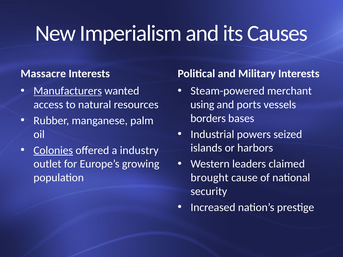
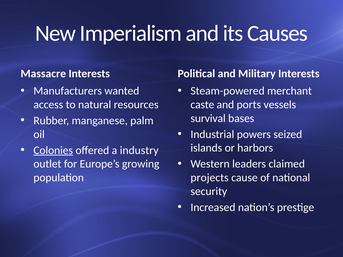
Manufacturers underline: present -> none
using: using -> caste
borders: borders -> survival
brought: brought -> projects
